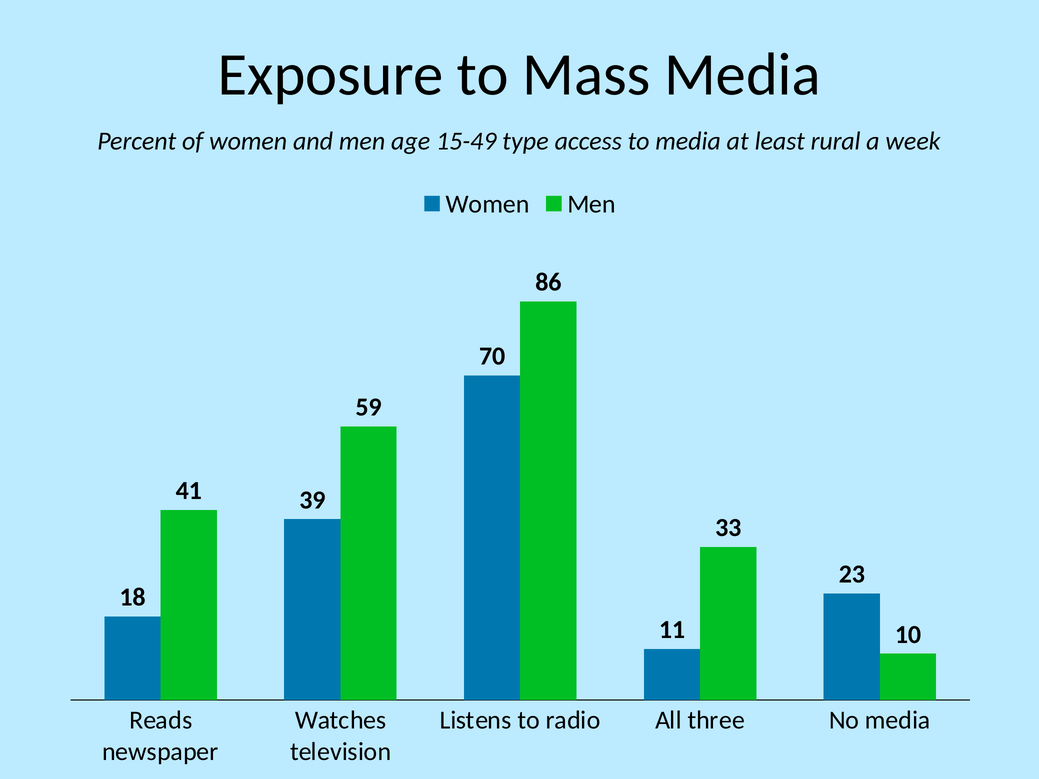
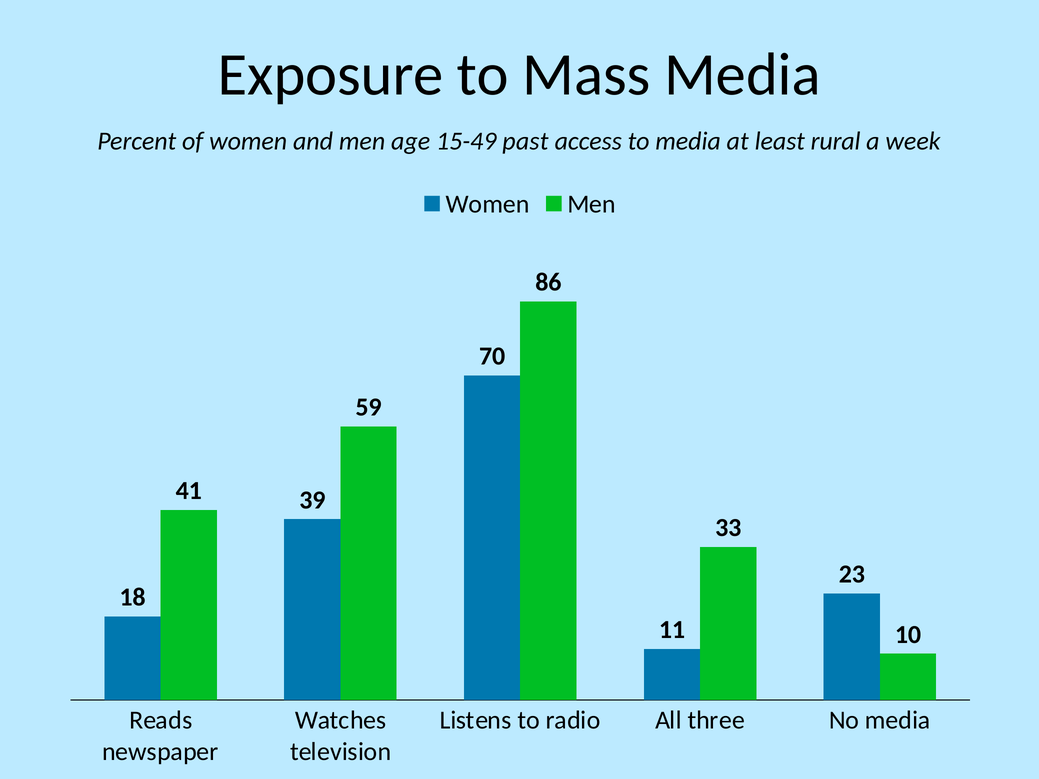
type: type -> past
